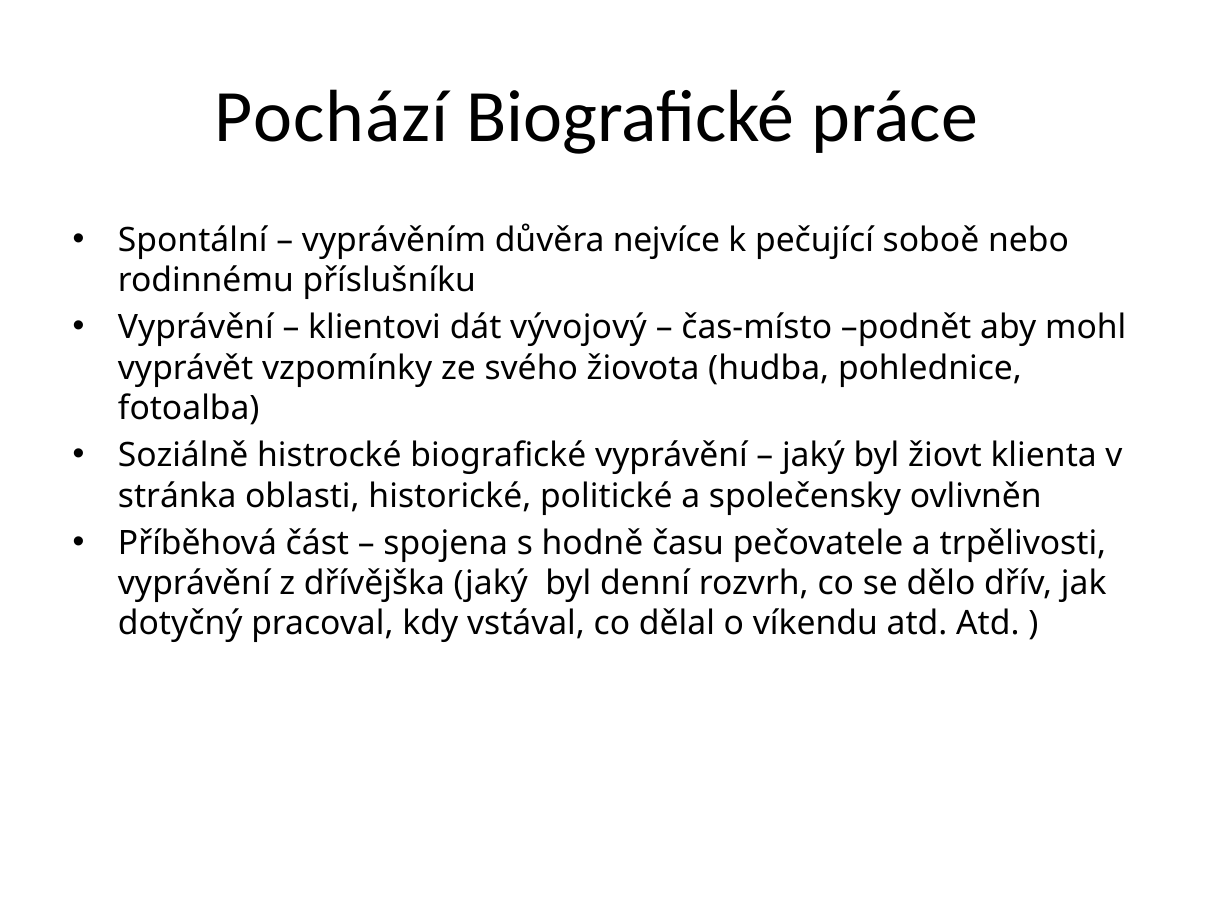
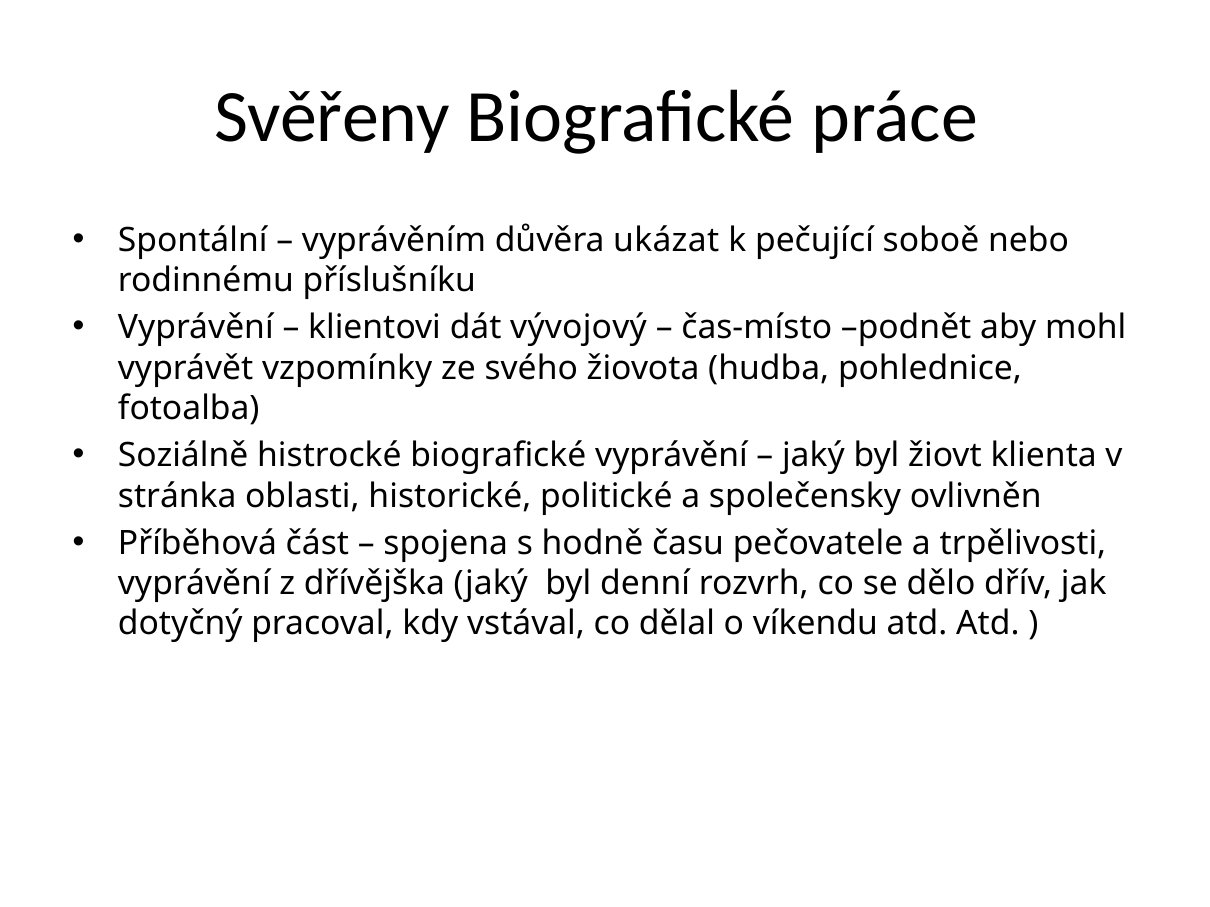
Pochází: Pochází -> Svěřeny
nejvíce: nejvíce -> ukázat
